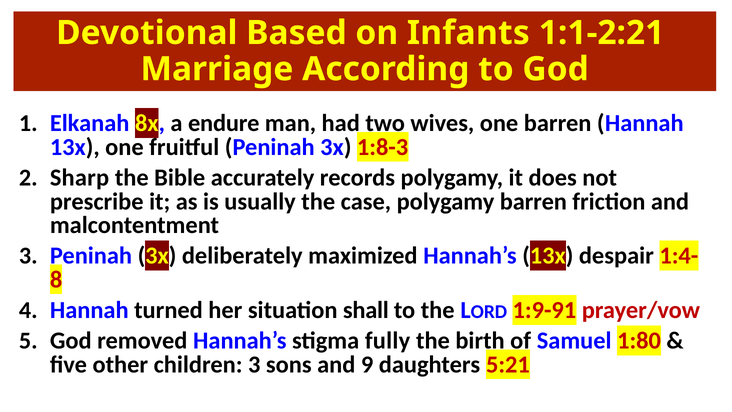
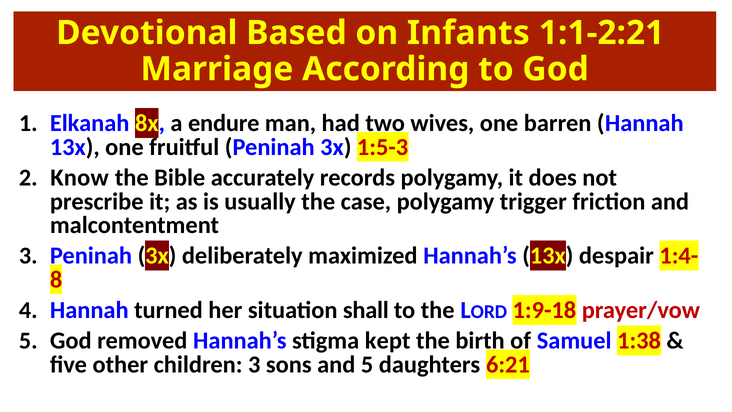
1:8-3: 1:8-3 -> 1:5-3
Sharp: Sharp -> Know
polygamy barren: barren -> trigger
1:9-91: 1:9-91 -> 1:9-18
fully: fully -> kept
1:80: 1:80 -> 1:38
and 9: 9 -> 5
5:21: 5:21 -> 6:21
